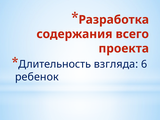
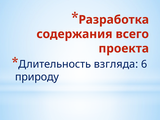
ребенок: ребенок -> природу
